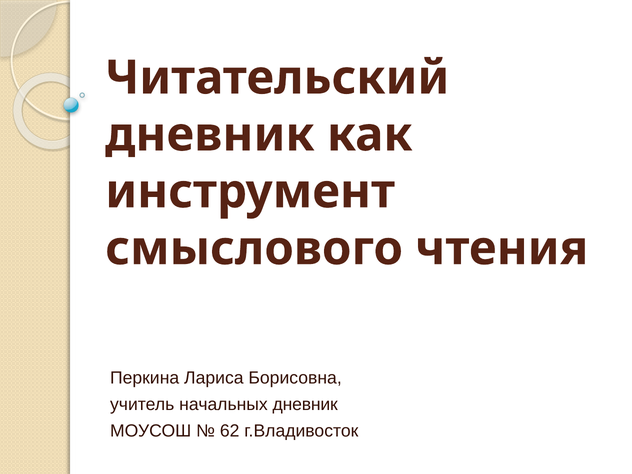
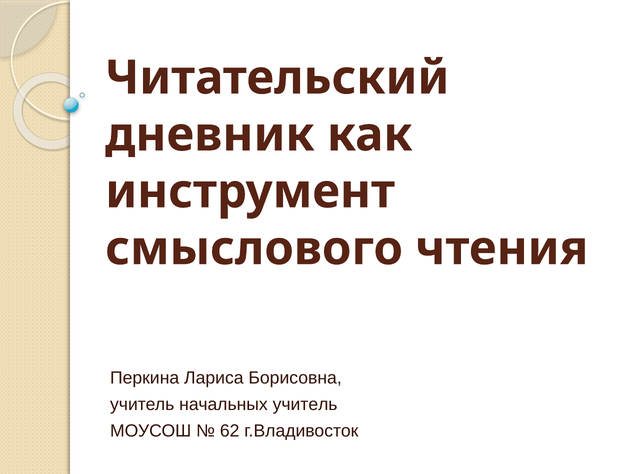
начальных дневник: дневник -> учитель
